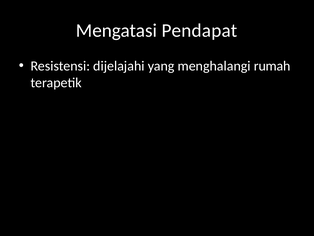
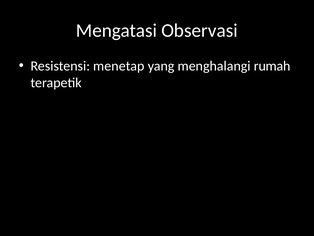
Pendapat: Pendapat -> Observasi
dijelajahi: dijelajahi -> menetap
